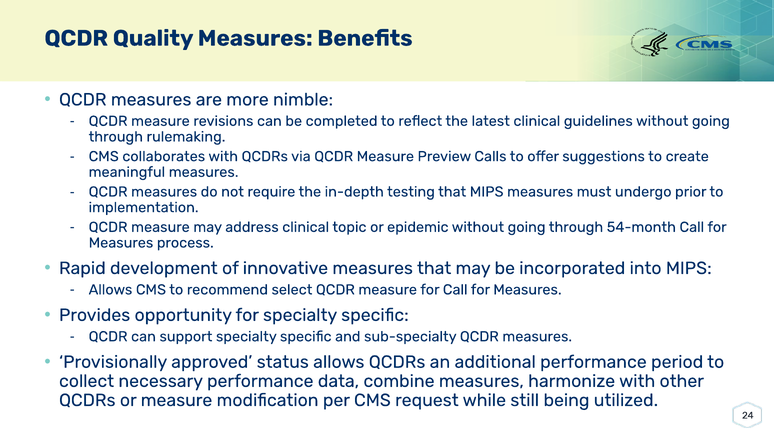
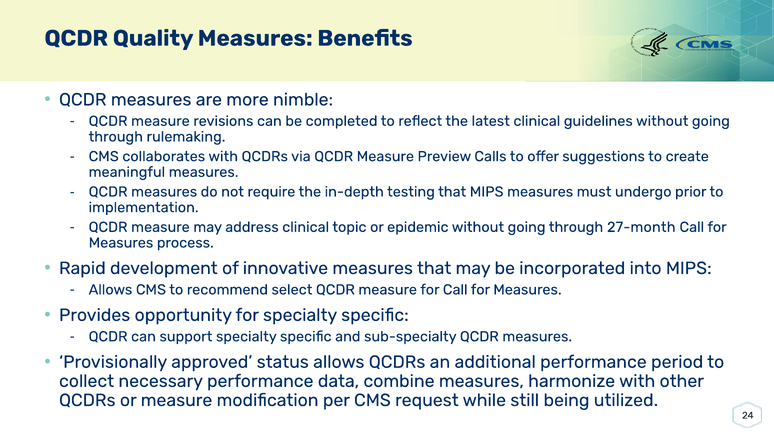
54-month: 54-month -> 27-month
